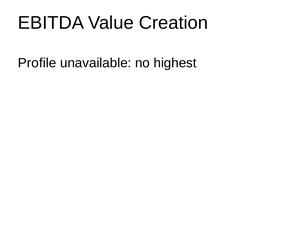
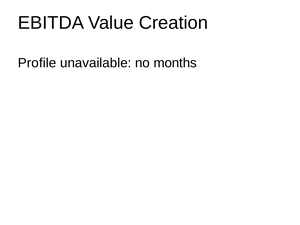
highest: highest -> months
